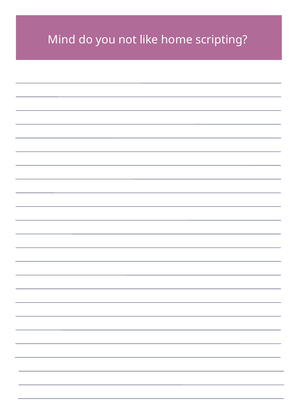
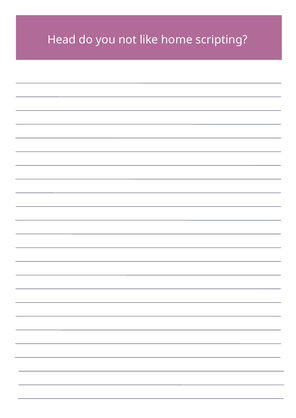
Mind: Mind -> Head
